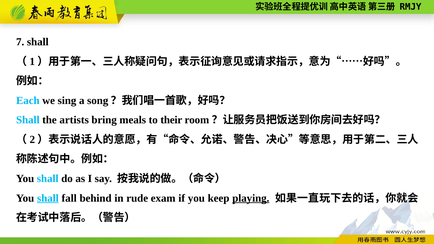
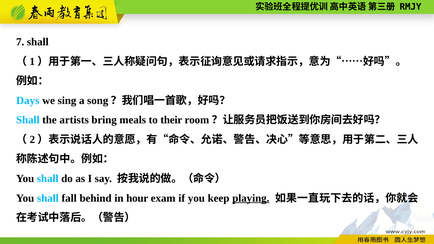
Each: Each -> Days
shall at (48, 198) underline: present -> none
rude: rude -> hour
